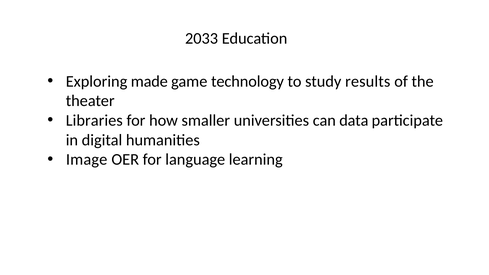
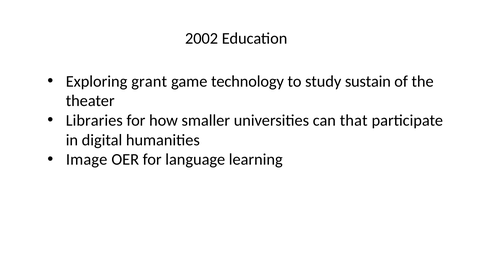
2033: 2033 -> 2002
made: made -> grant
results: results -> sustain
data: data -> that
